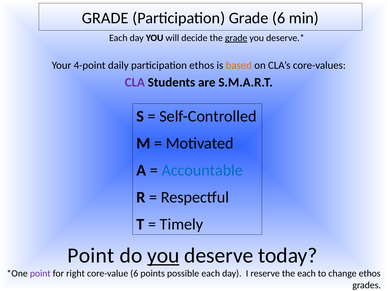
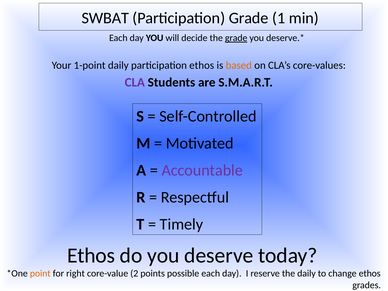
GRADE at (105, 18): GRADE -> SWBAT
Grade 6: 6 -> 1
4-point: 4-point -> 1-point
Accountable colour: blue -> purple
Point at (91, 256): Point -> Ethos
you at (163, 256) underline: present -> none
point at (40, 274) colour: purple -> orange
core-value 6: 6 -> 2
the each: each -> daily
